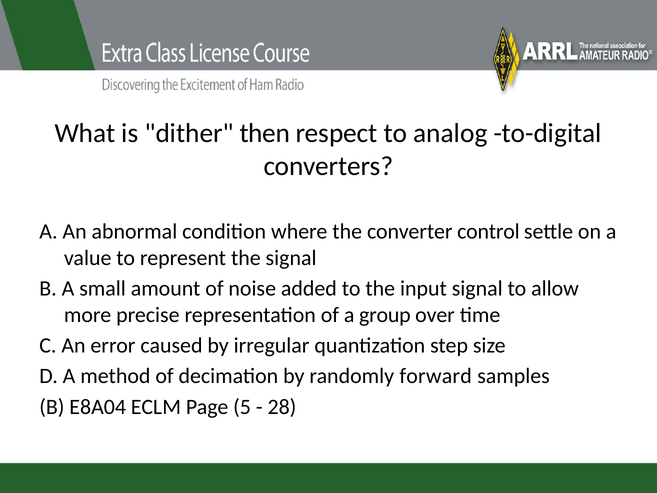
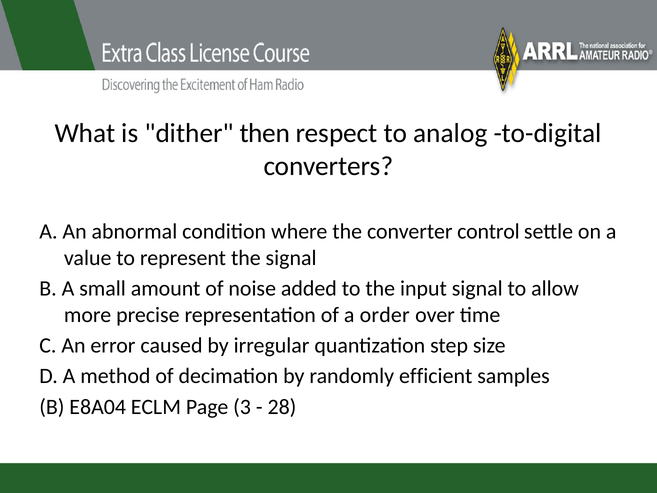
group: group -> order
forward: forward -> efficient
5: 5 -> 3
